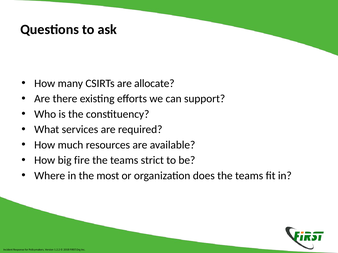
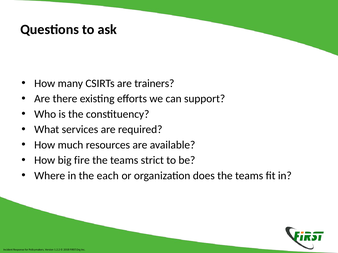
allocate: allocate -> trainers
most: most -> each
